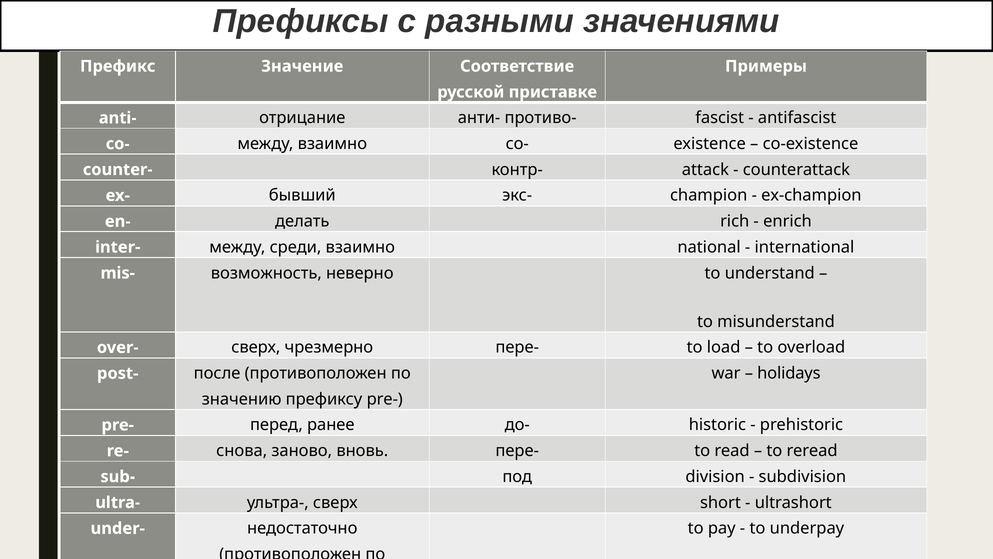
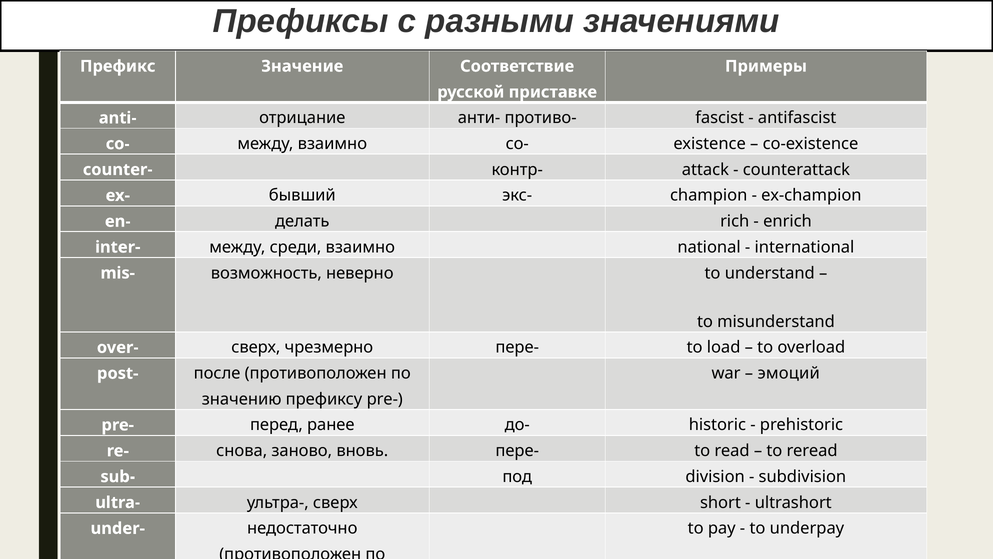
holidays: holidays -> эмоций
